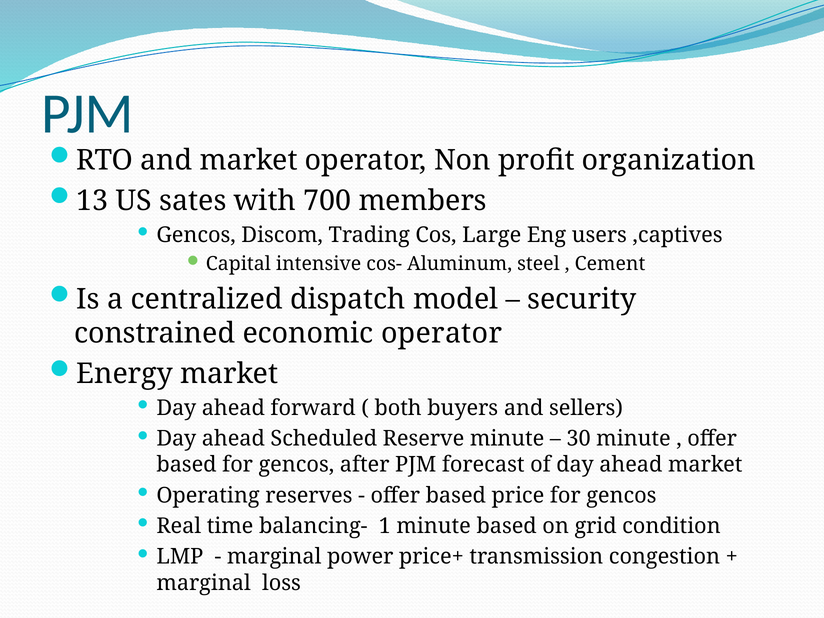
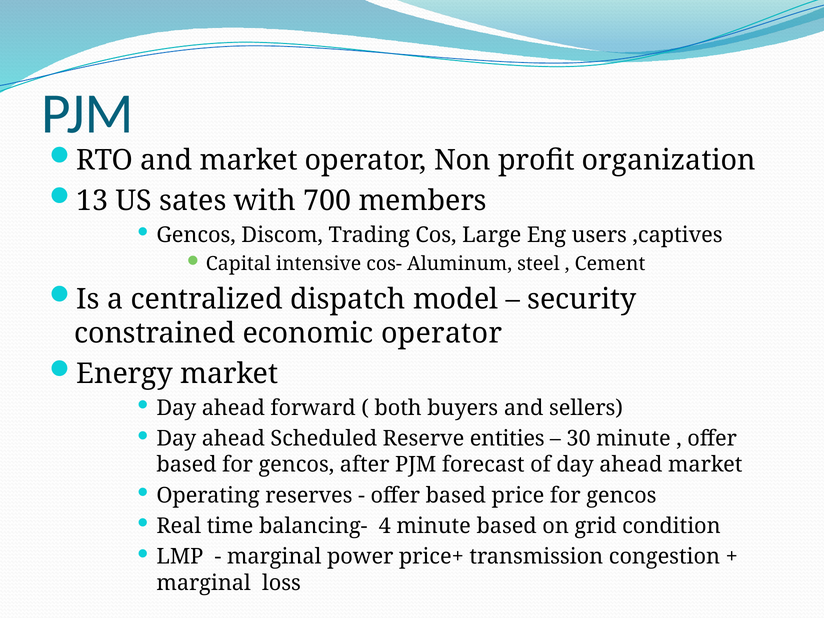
Reserve minute: minute -> entities
1: 1 -> 4
